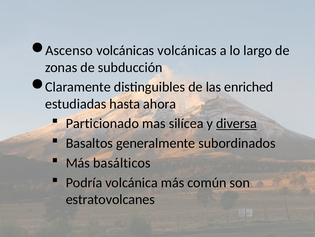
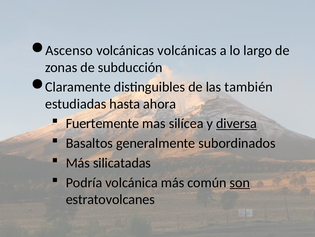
enriched: enriched -> también
Particionado: Particionado -> Fuertemente
basálticos: basálticos -> silicatadas
son underline: none -> present
